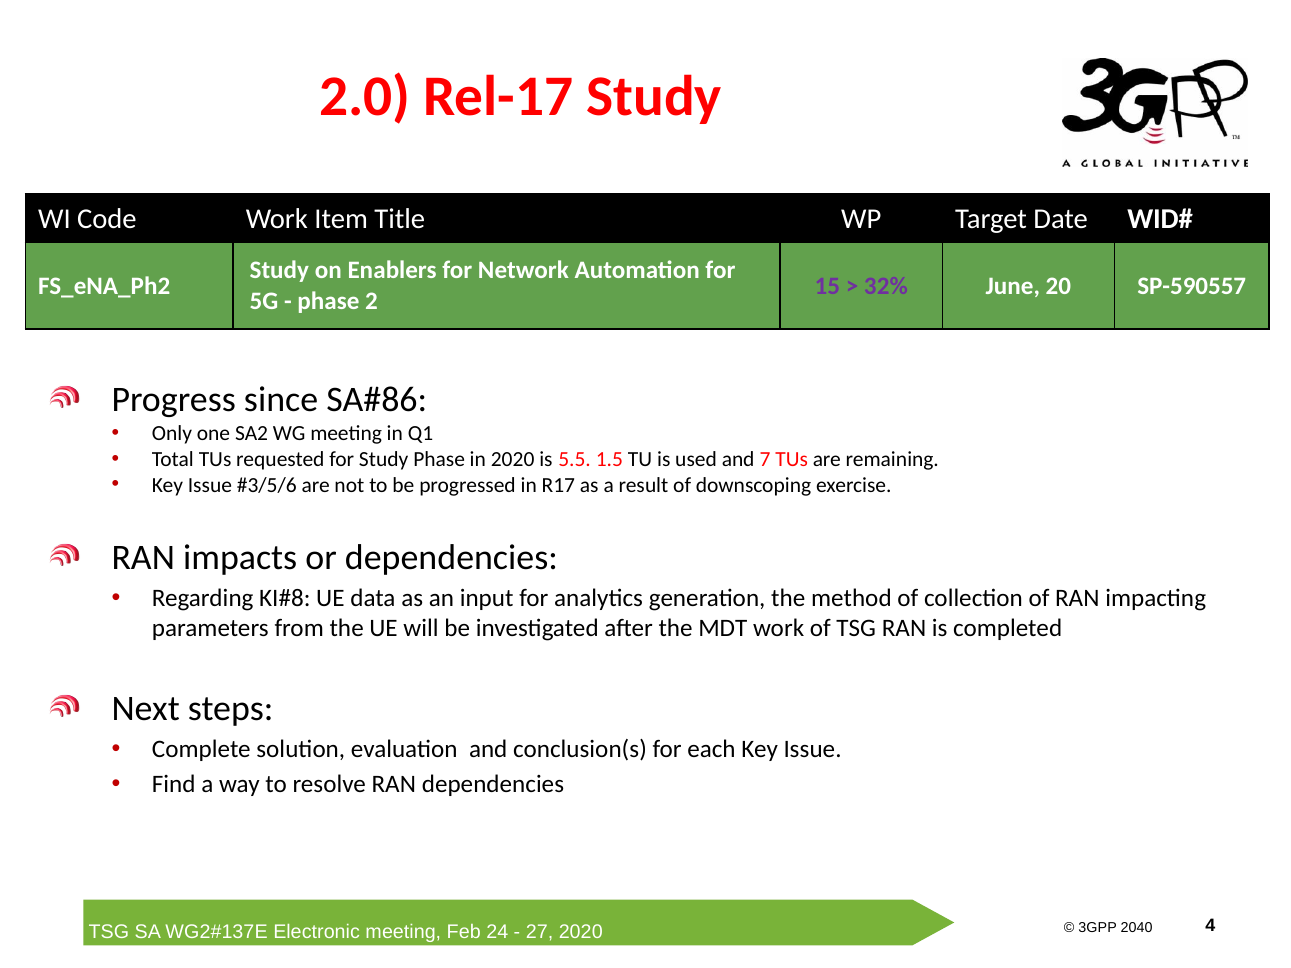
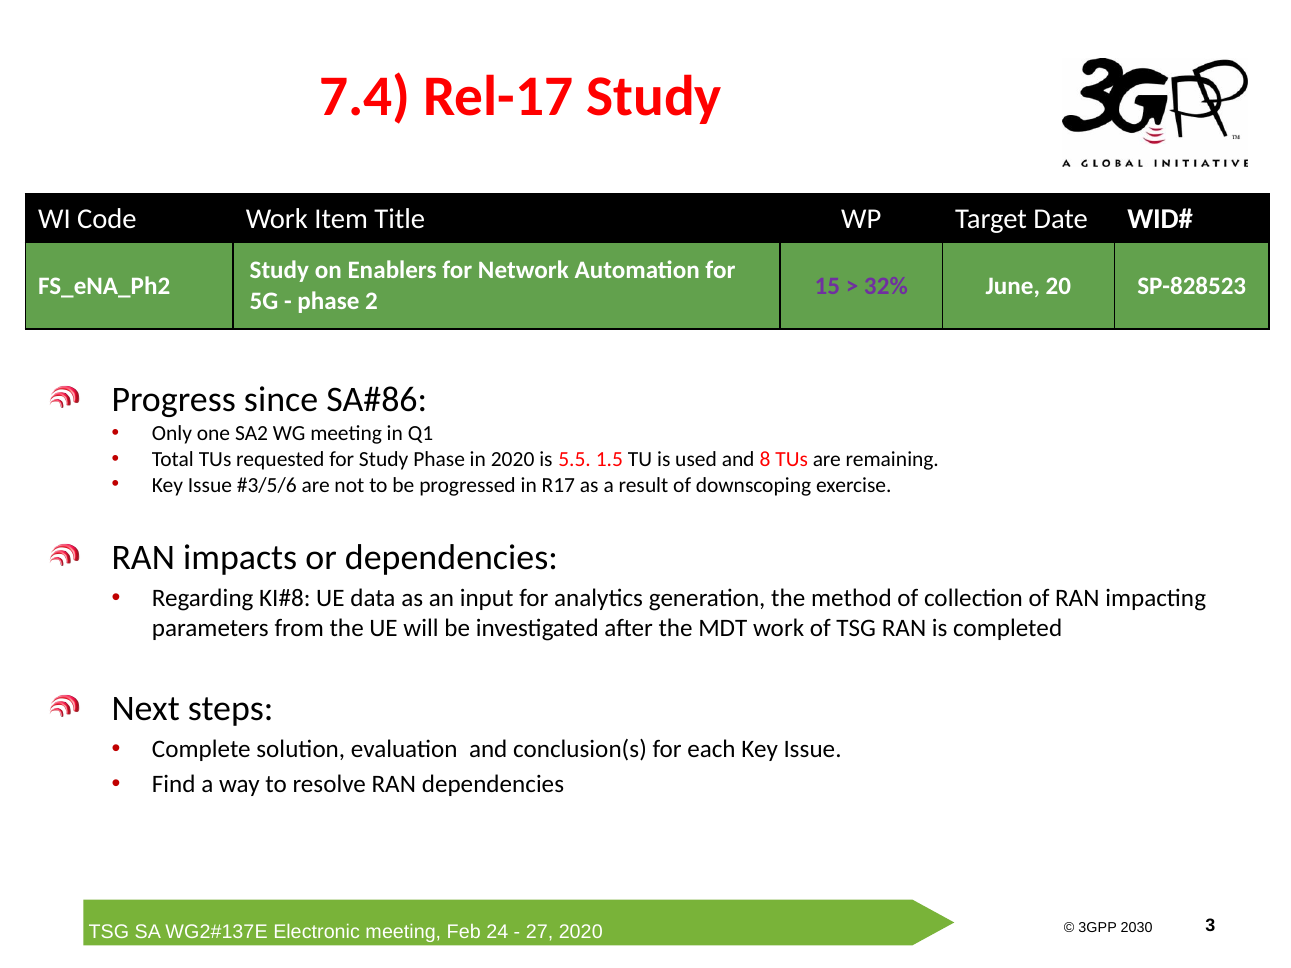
2.0: 2.0 -> 7.4
SP-590557: SP-590557 -> SP-828523
7: 7 -> 8
2040: 2040 -> 2030
4: 4 -> 3
